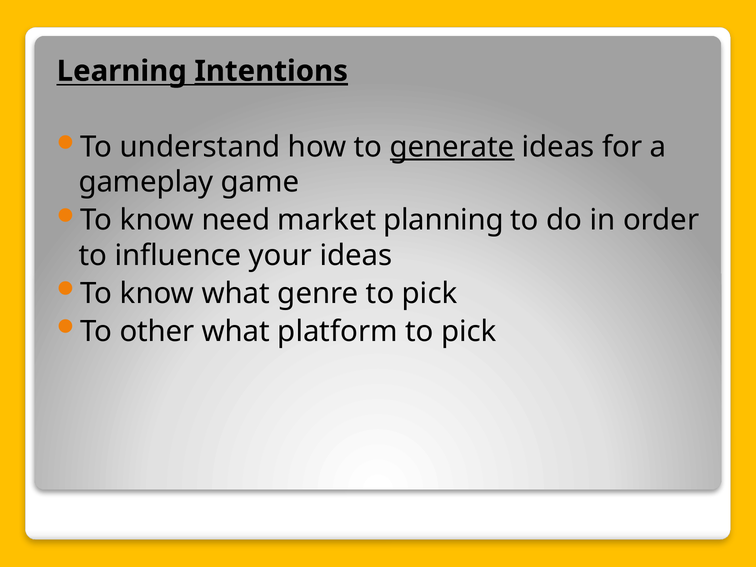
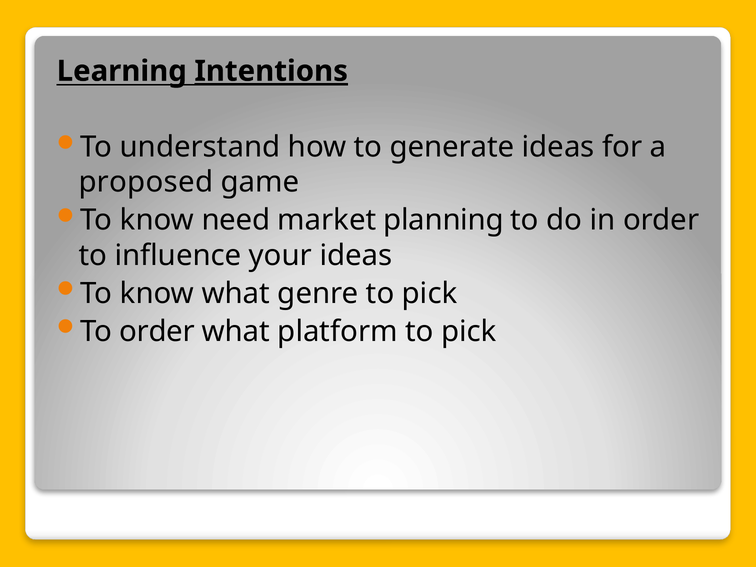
generate underline: present -> none
gameplay: gameplay -> proposed
To other: other -> order
